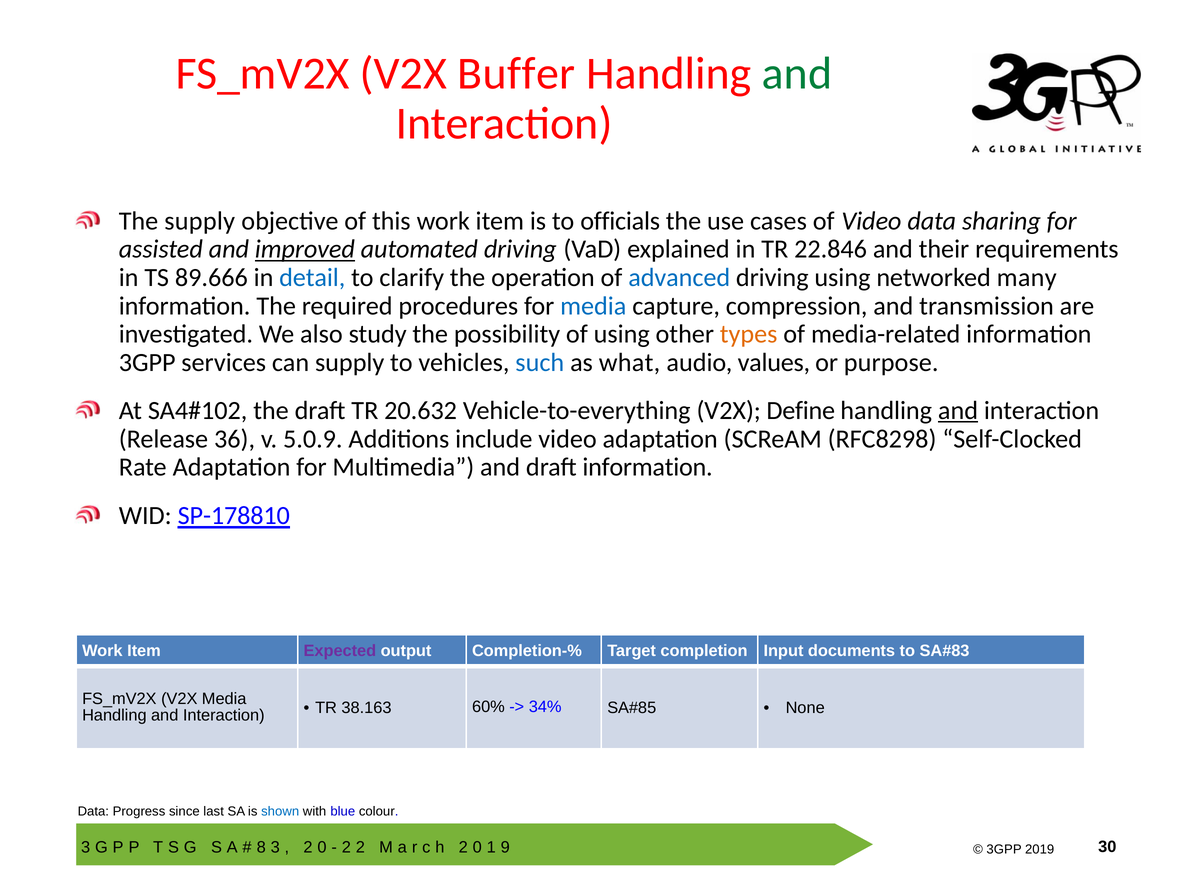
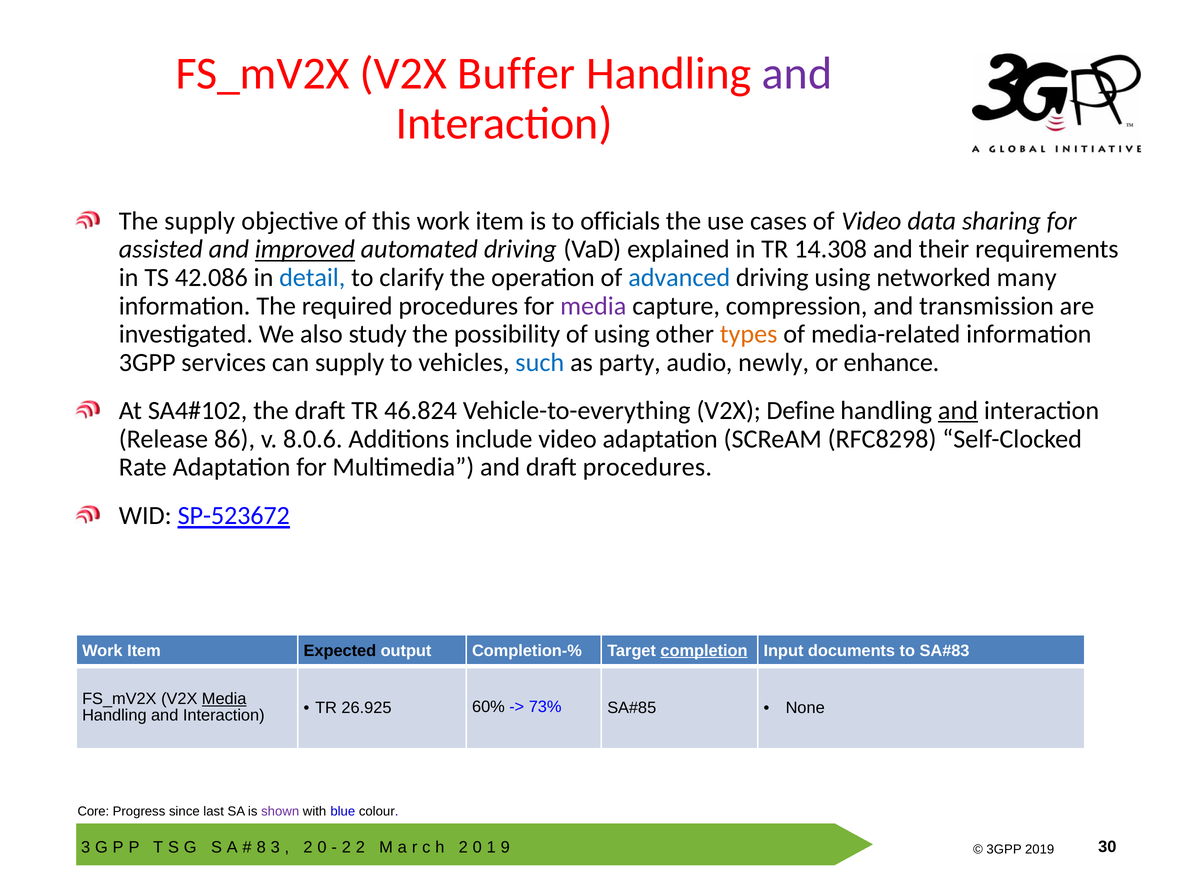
and at (797, 74) colour: green -> purple
22.846: 22.846 -> 14.308
89.666: 89.666 -> 42.086
media at (593, 306) colour: blue -> purple
what: what -> party
values: values -> newly
purpose: purpose -> enhance
20.632: 20.632 -> 46.824
36: 36 -> 86
5.0.9: 5.0.9 -> 8.0.6
draft information: information -> procedures
SP-178810: SP-178810 -> SP-523672
Expected colour: purple -> black
completion underline: none -> present
Media at (224, 699) underline: none -> present
38.163: 38.163 -> 26.925
34%: 34% -> 73%
Data at (93, 811): Data -> Core
shown colour: blue -> purple
